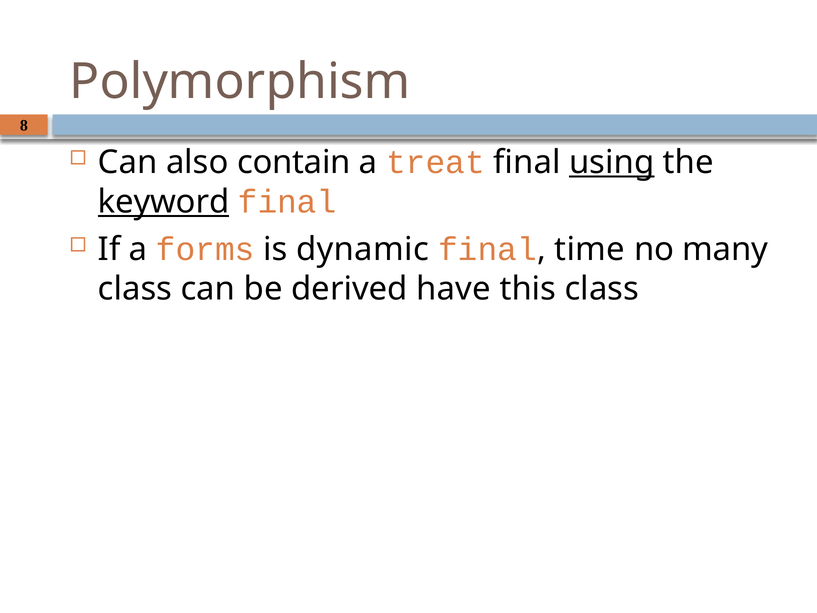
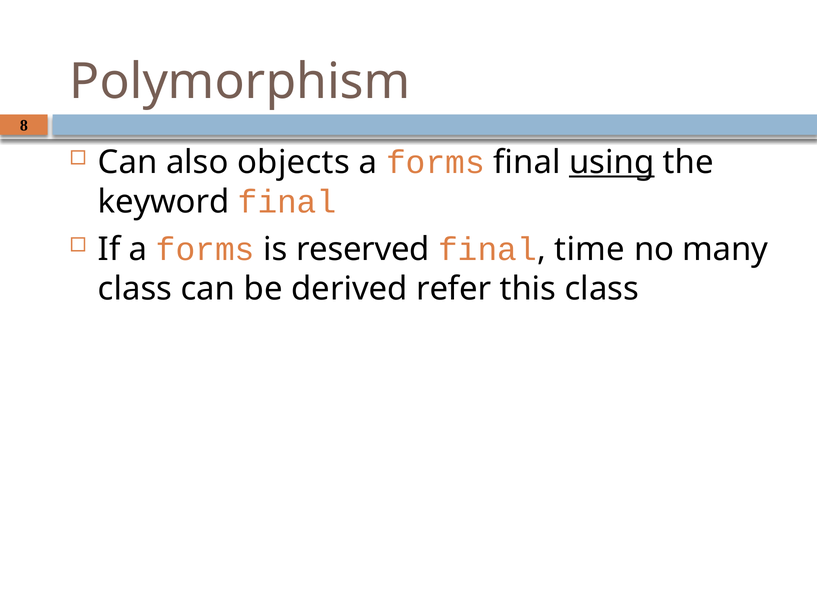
contain: contain -> objects
treat at (436, 162): treat -> forms
keyword underline: present -> none
dynamic: dynamic -> reserved
have: have -> refer
